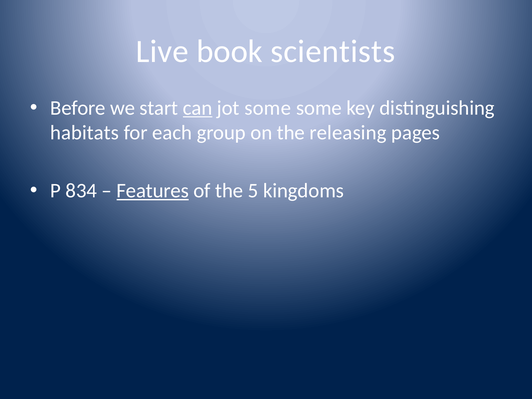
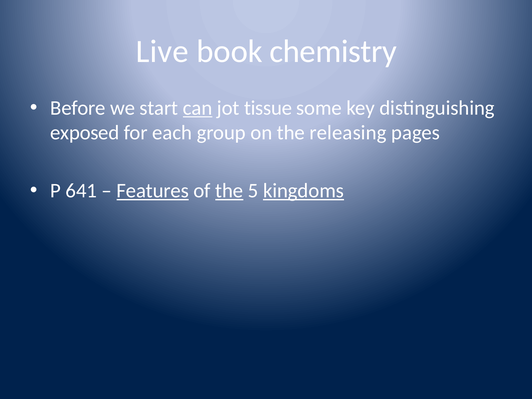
scientists: scientists -> chemistry
jot some: some -> tissue
habitats: habitats -> exposed
834: 834 -> 641
the at (229, 191) underline: none -> present
kingdoms underline: none -> present
